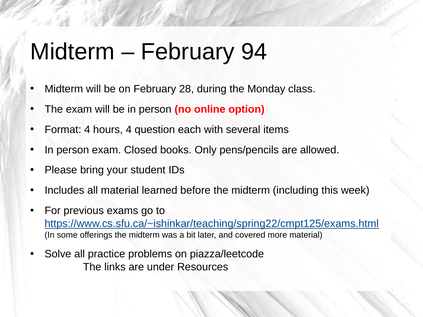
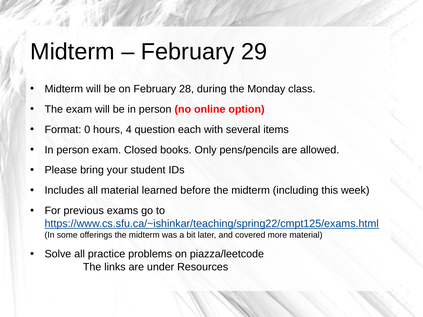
94: 94 -> 29
Format 4: 4 -> 0
